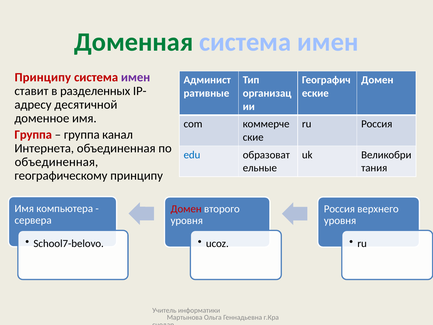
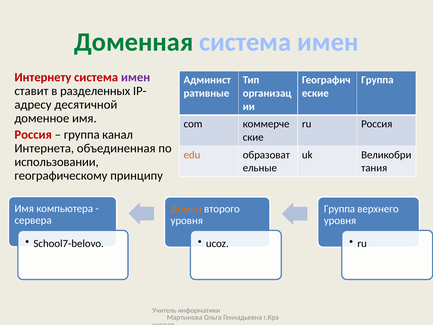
Принципу at (43, 77): Принципу -> Интернету
Домен at (377, 80): Домен -> Группа
Группа at (33, 135): Группа -> Россия
edu colour: blue -> orange
объединенная at (56, 162): объединенная -> использовании
Домен at (186, 209) colour: red -> orange
Россия at (339, 209): Россия -> Группа
